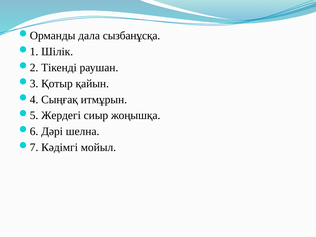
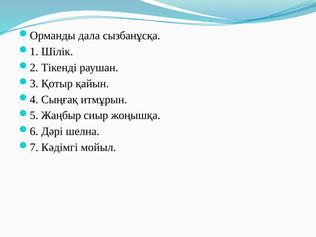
Жердегі: Жердегі -> Жаңбыр
